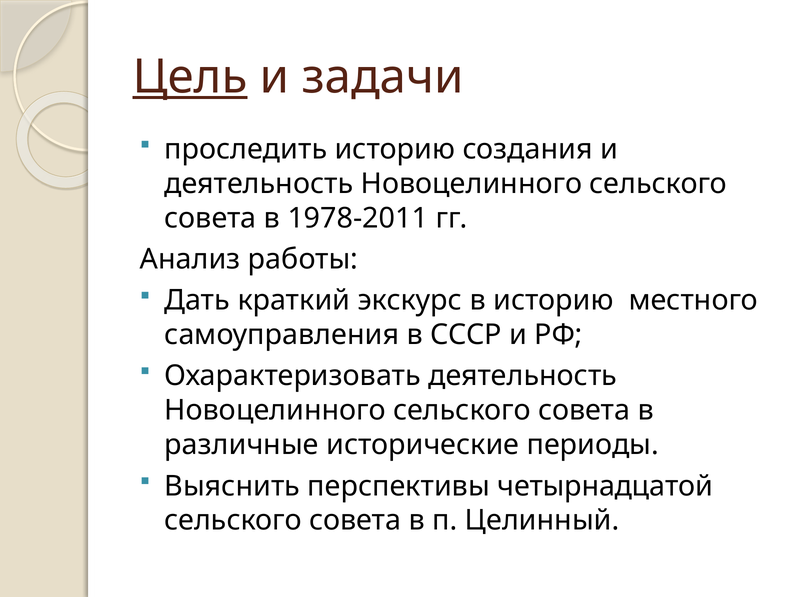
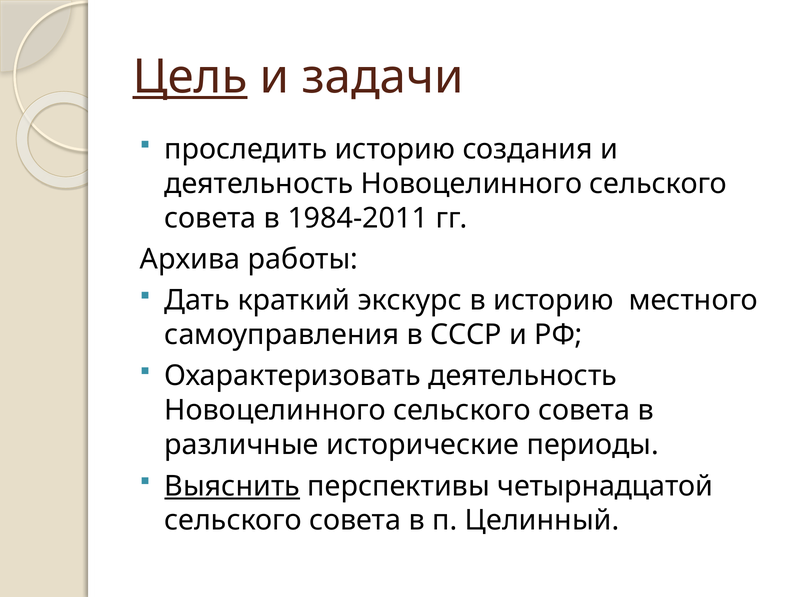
1978-2011: 1978-2011 -> 1984-2011
Анализ: Анализ -> Архива
Выяснить underline: none -> present
